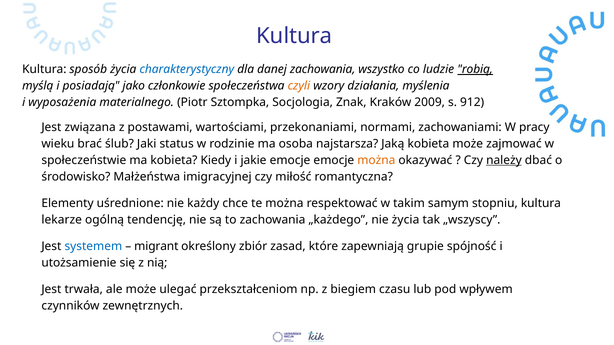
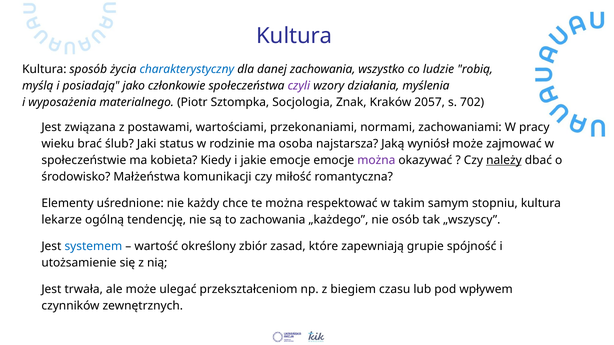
robią underline: present -> none
czyli colour: orange -> purple
2009: 2009 -> 2057
912: 912 -> 702
Jaką kobieta: kobieta -> wyniósł
można at (376, 160) colour: orange -> purple
imigracyjnej: imigracyjnej -> komunikacji
nie życia: życia -> osób
migrant: migrant -> wartość
